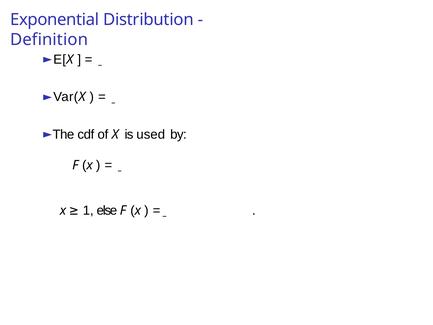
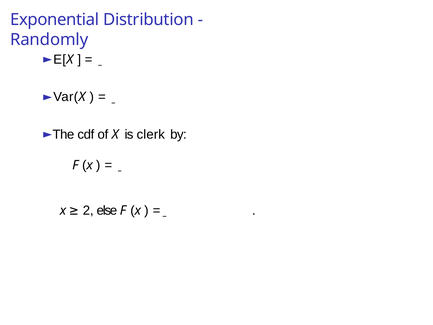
Definition: Definition -> Randomly
used: used -> clerk
1: 1 -> 2
